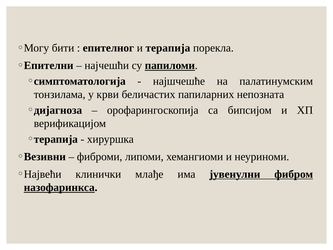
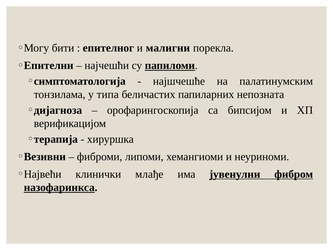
терапија: терапија -> малигни
крви: крви -> типа
